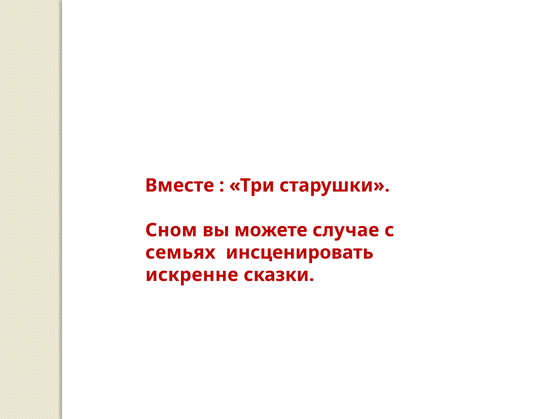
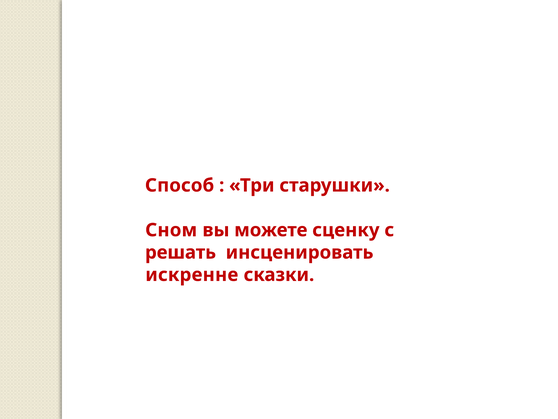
Вместе: Вместе -> Способ
случае: случае -> сценку
семьях: семьях -> решать
